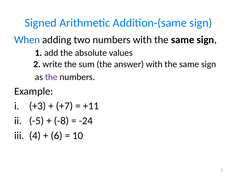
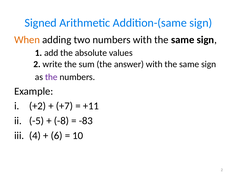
When colour: blue -> orange
+3: +3 -> +2
-24: -24 -> -83
